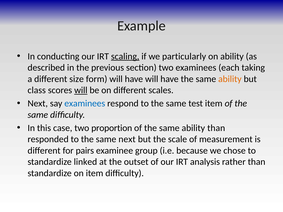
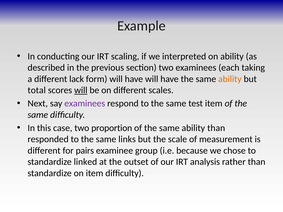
scaling underline: present -> none
particularly: particularly -> interpreted
size: size -> lack
class: class -> total
examinees at (85, 104) colour: blue -> purple
same next: next -> links
